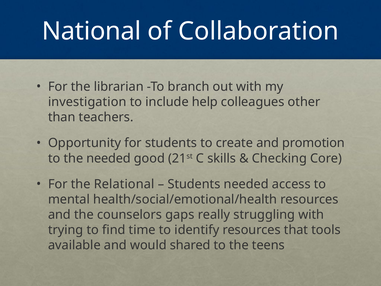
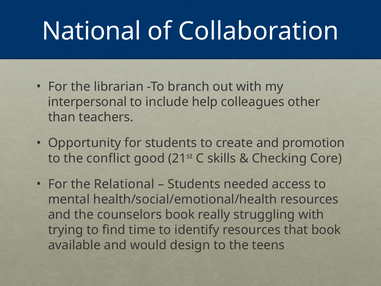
investigation: investigation -> interpersonal
the needed: needed -> conflict
counselors gaps: gaps -> book
that tools: tools -> book
shared: shared -> design
